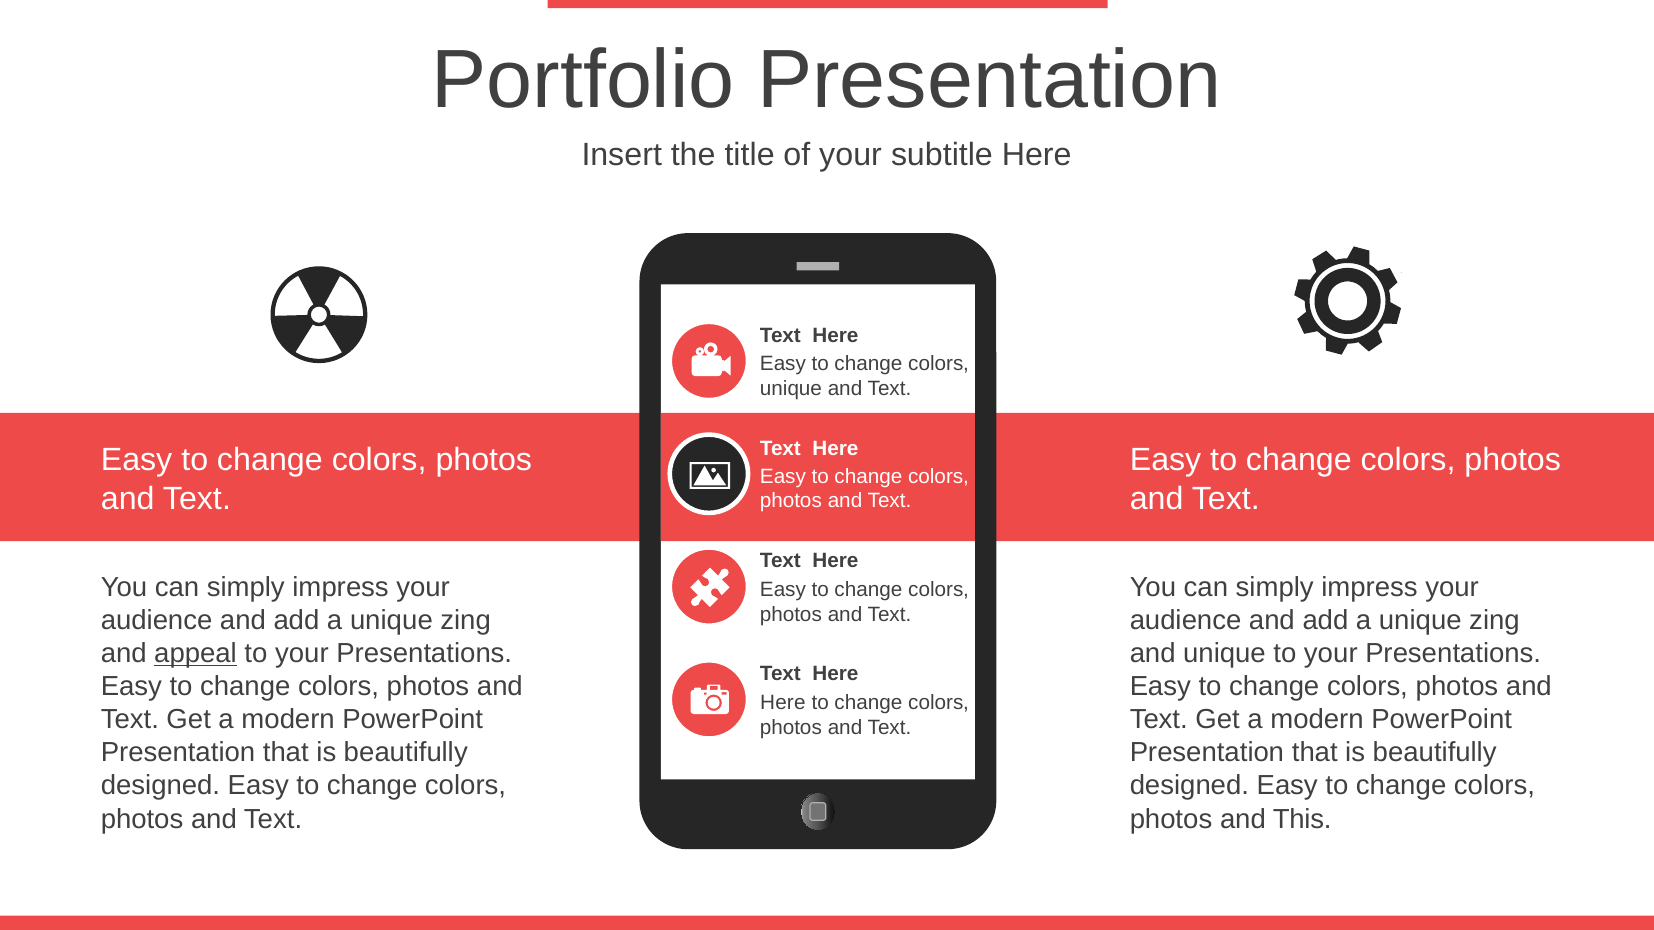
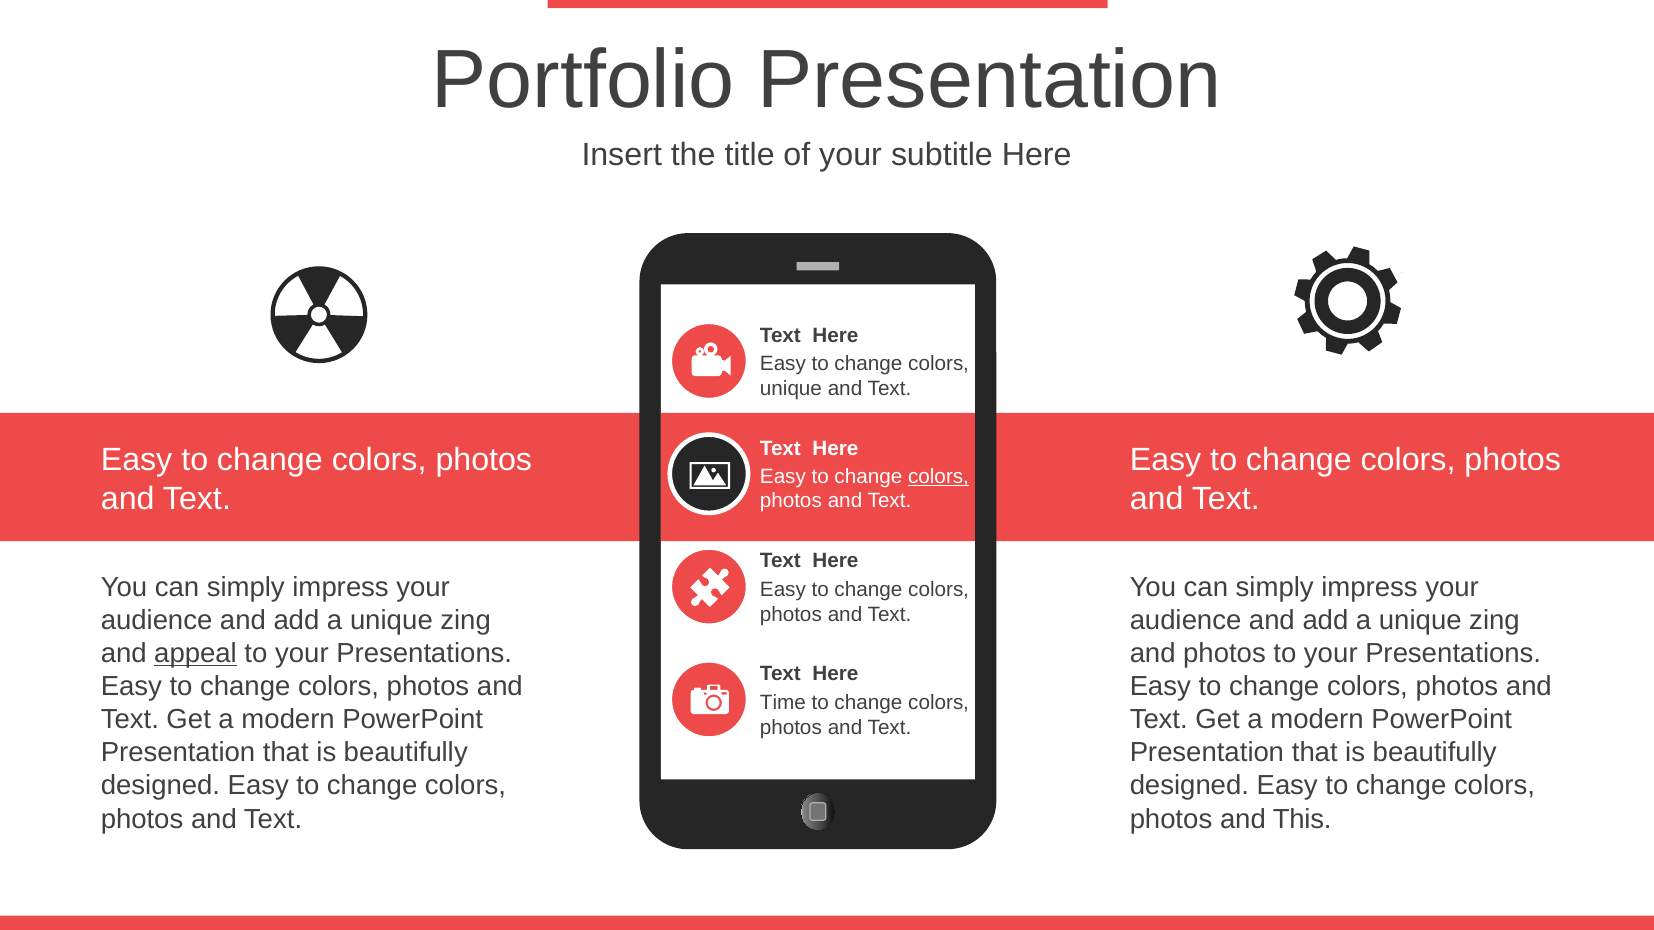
colors at (939, 476) underline: none -> present
and unique: unique -> photos
Here at (783, 703): Here -> Time
